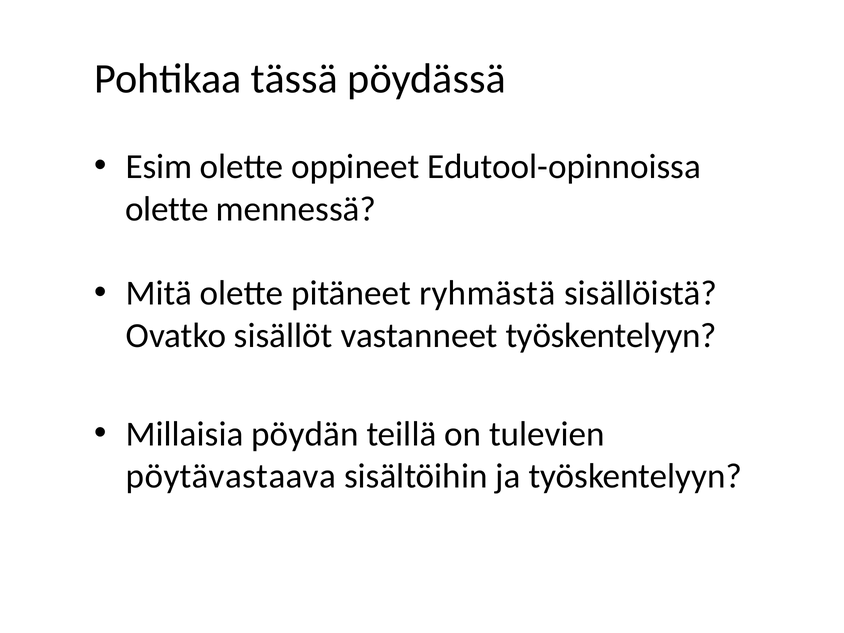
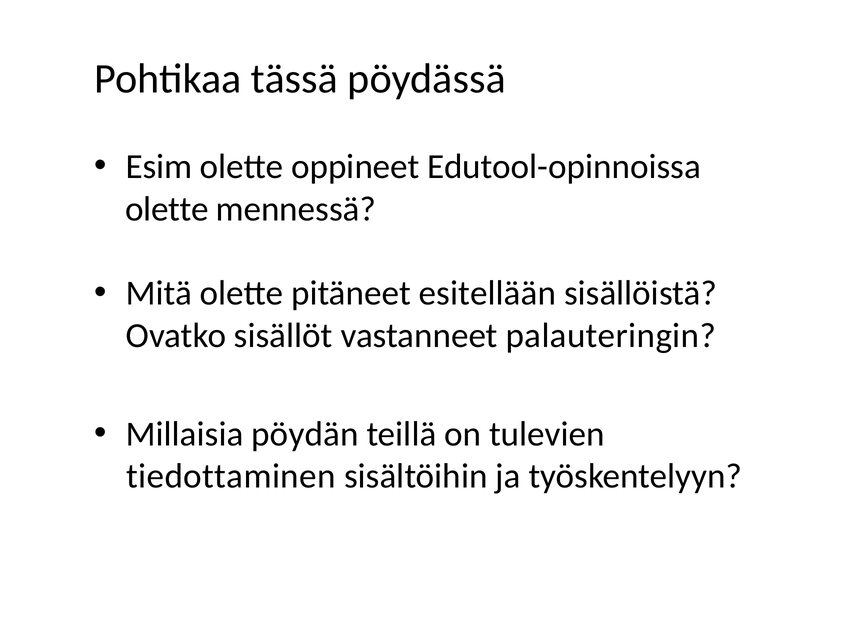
ryhmästä: ryhmästä -> esitellään
vastanneet työskentelyyn: työskentelyyn -> palauteringin
pöytävastaava: pöytävastaava -> tiedottaminen
